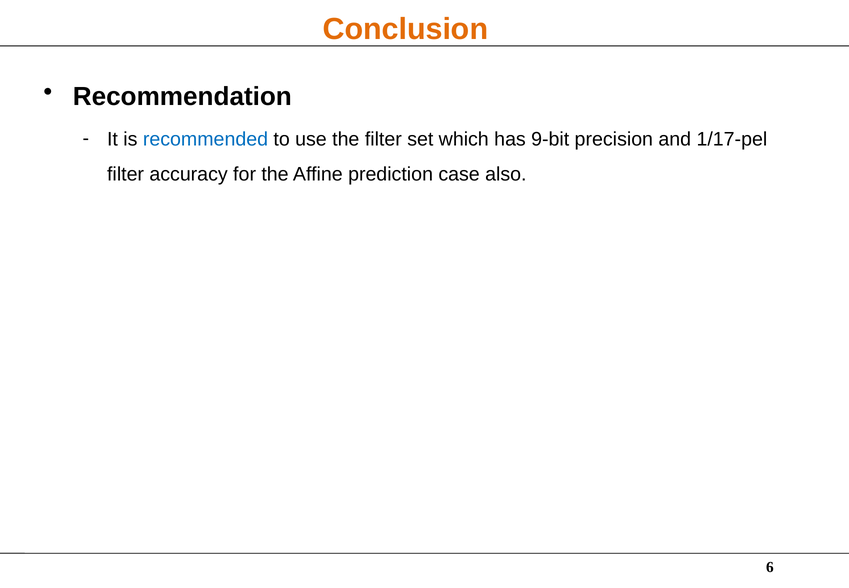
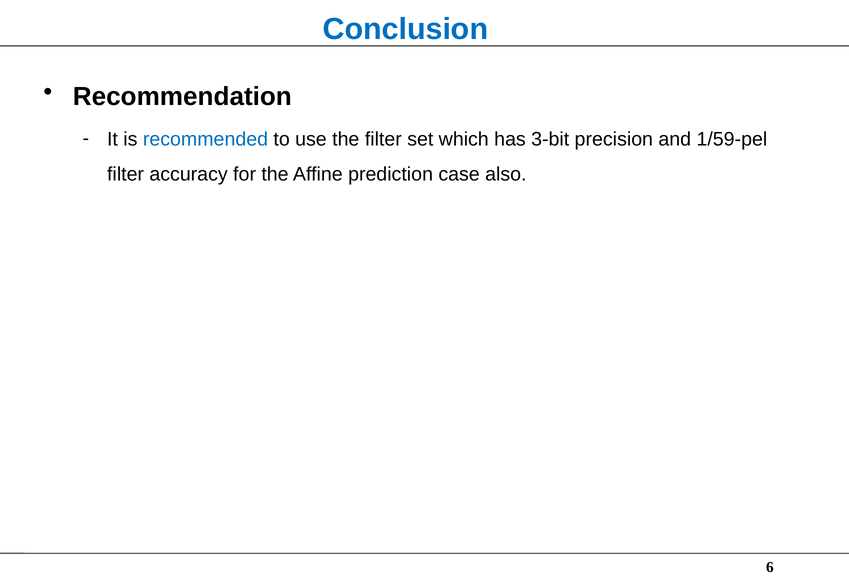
Conclusion colour: orange -> blue
9-bit: 9-bit -> 3-bit
1/17-pel: 1/17-pel -> 1/59-pel
